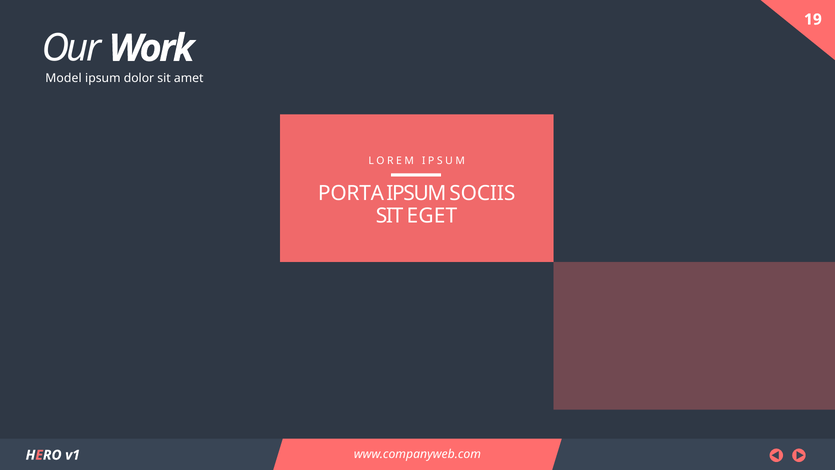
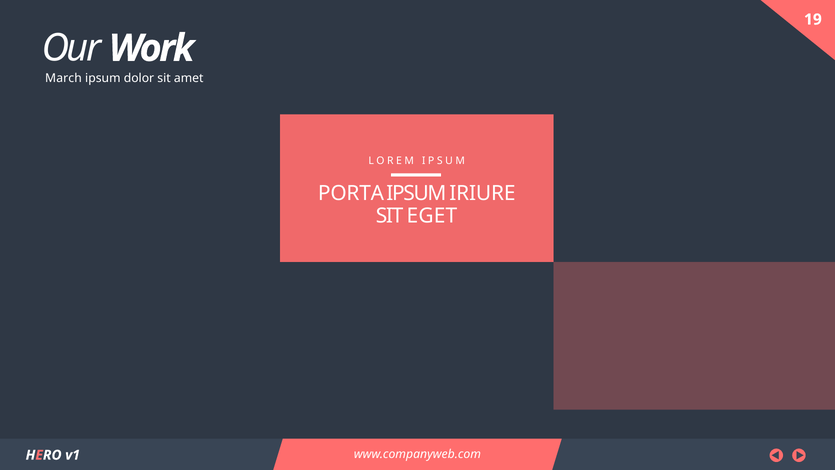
Model: Model -> March
SOCIIS: SOCIIS -> IRIURE
